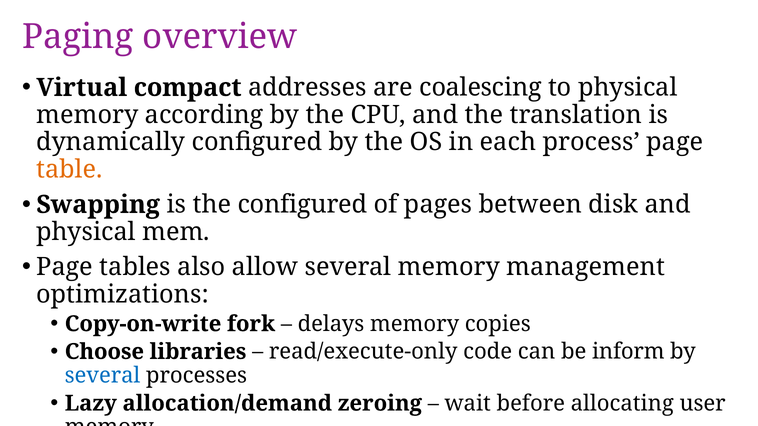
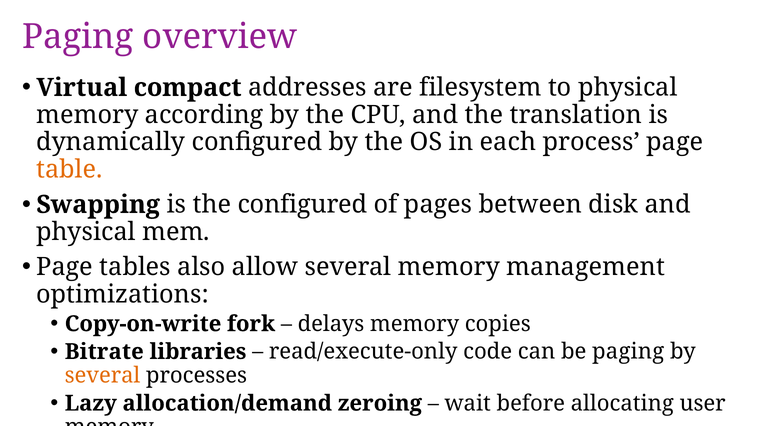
are coalescing: coalescing -> filesystem
Choose: Choose -> Bitrate
be inform: inform -> paging
several at (103, 376) colour: blue -> orange
